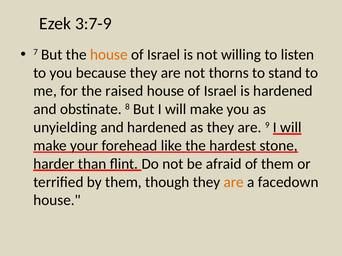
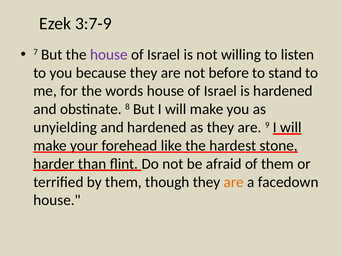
house at (109, 55) colour: orange -> purple
thorns: thorns -> before
raised: raised -> words
